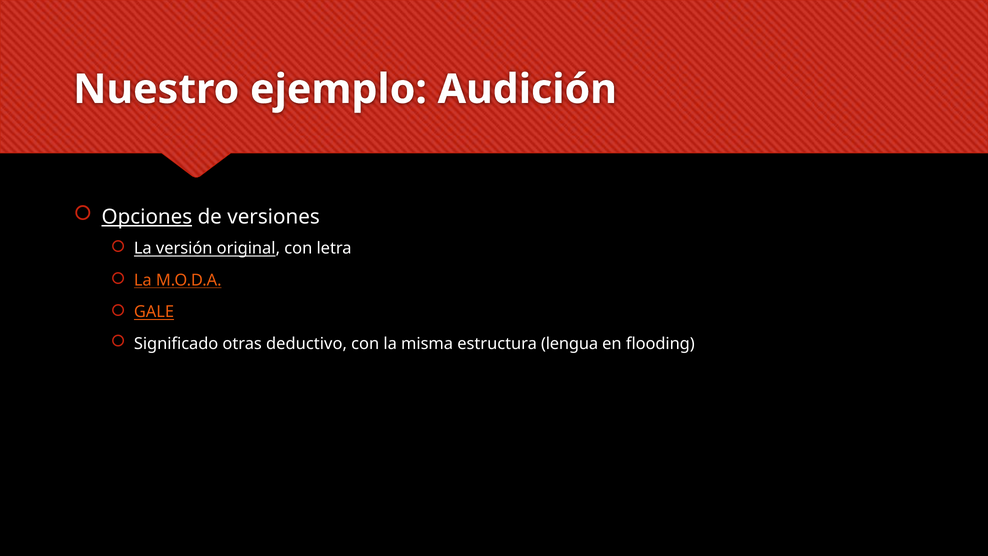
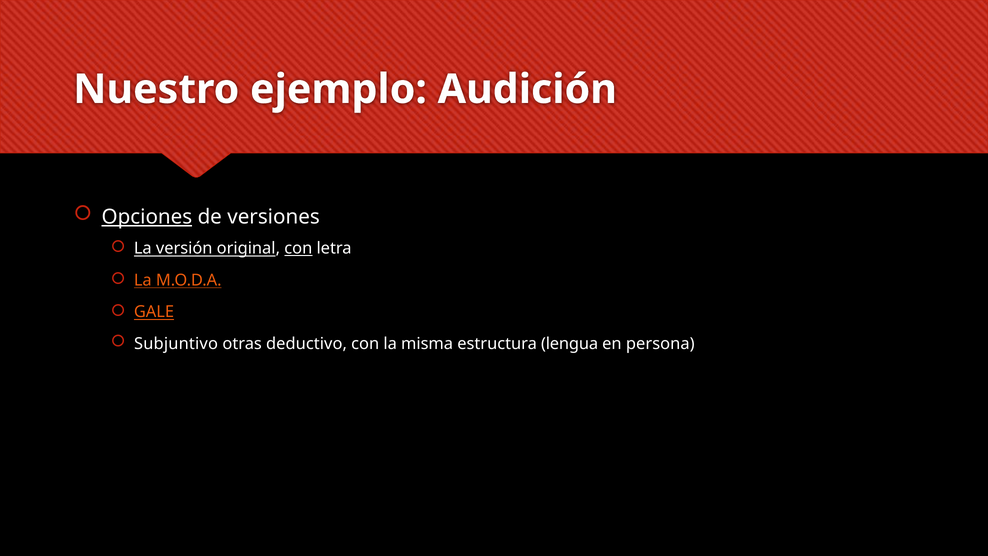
con at (298, 248) underline: none -> present
Significado: Significado -> Subjuntivo
flooding: flooding -> persona
